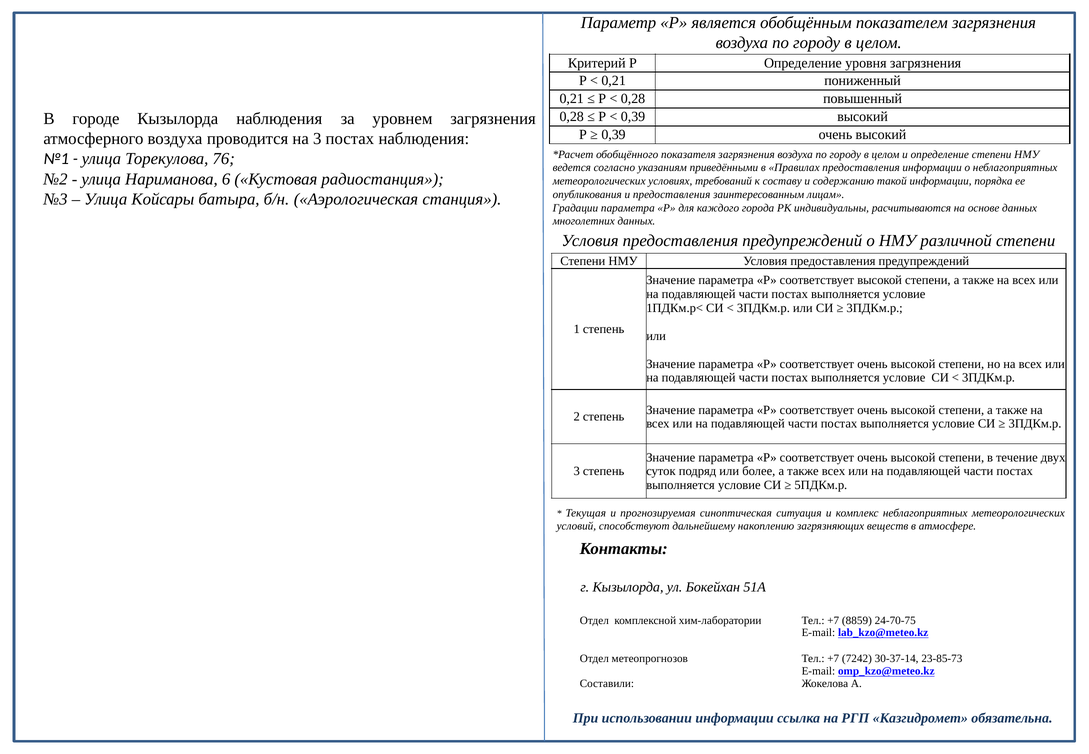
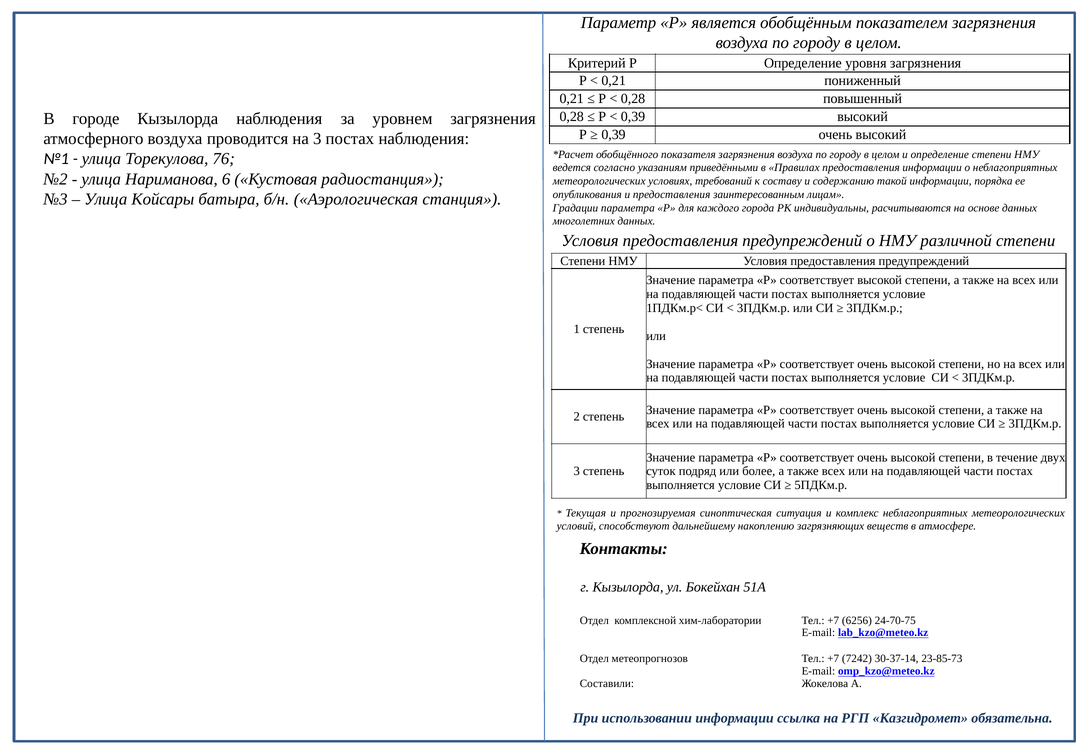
8859: 8859 -> 6256
